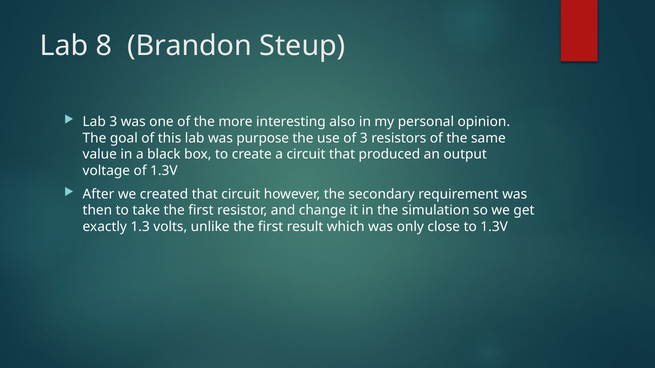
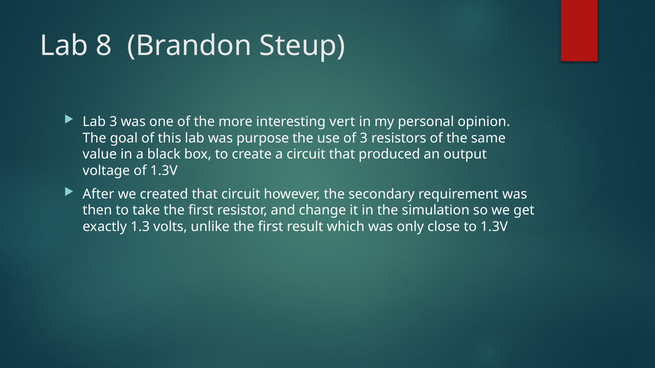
also: also -> vert
